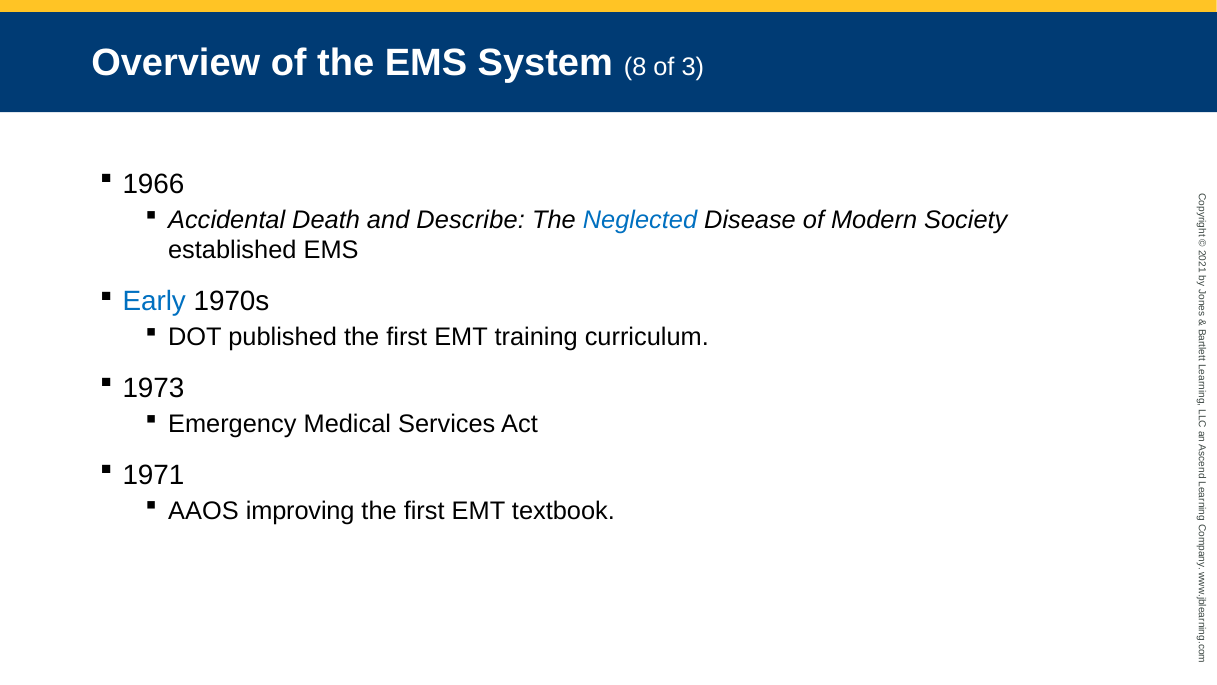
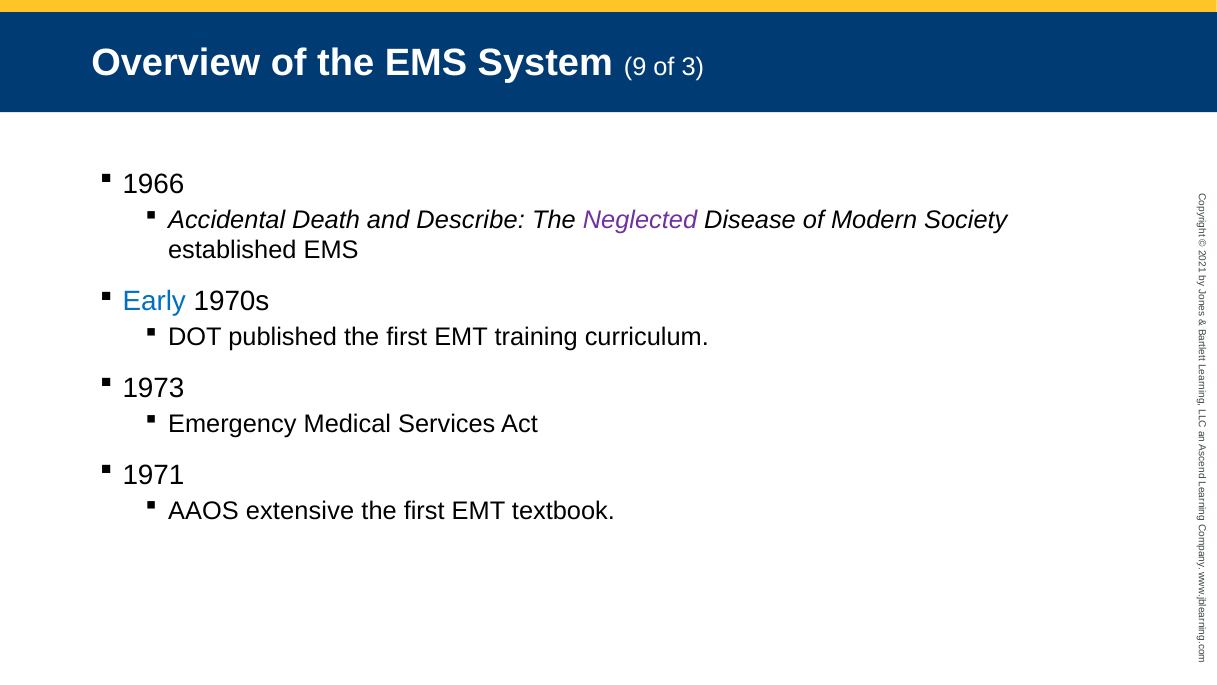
8: 8 -> 9
Neglected colour: blue -> purple
improving: improving -> extensive
